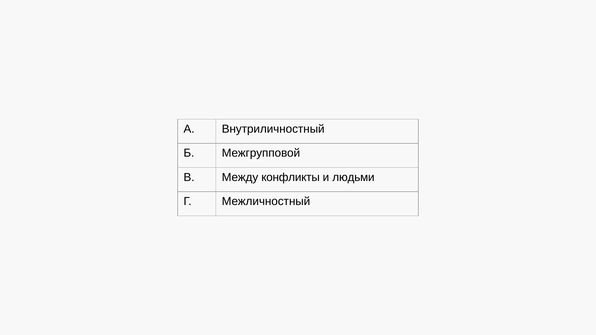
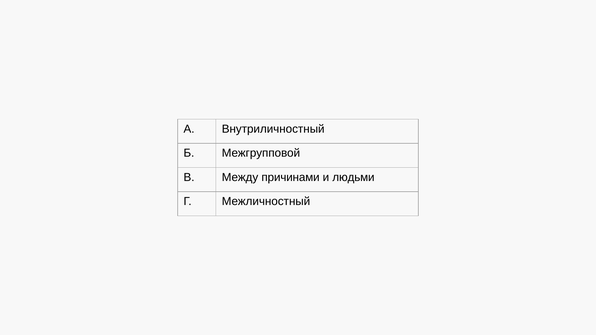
конфликты: конфликты -> причинами
